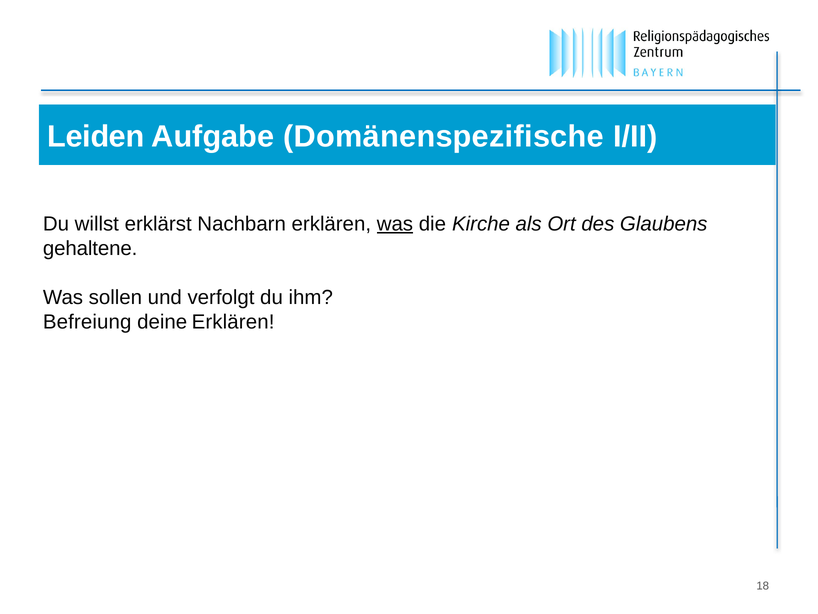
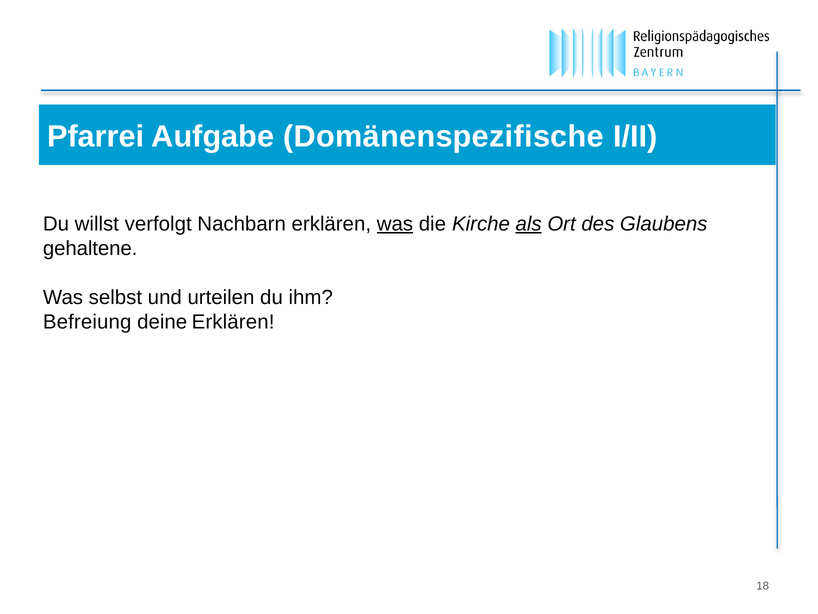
Leiden: Leiden -> Pfarrei
erklärst: erklärst -> verfolgt
als underline: none -> present
sollen: sollen -> selbst
verfolgt: verfolgt -> urteilen
